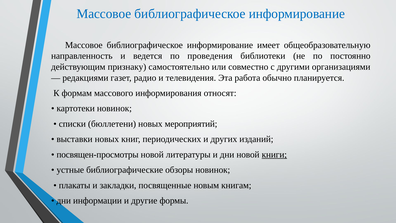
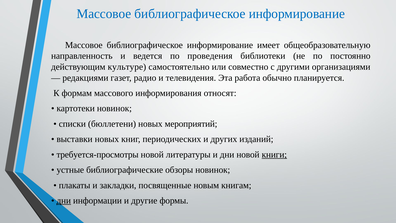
признаку: признаку -> культуре
посвящен-просмотры: посвящен-просмотры -> требуется-просмотры
дни at (64, 200) underline: none -> present
